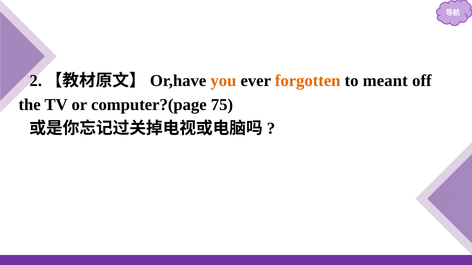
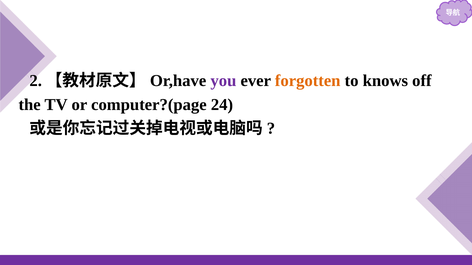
you colour: orange -> purple
meant: meant -> knows
75: 75 -> 24
